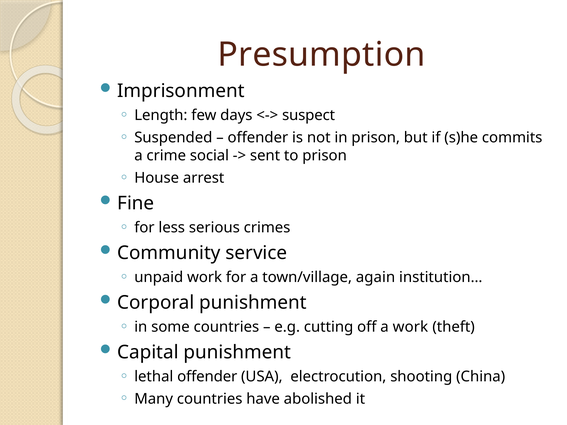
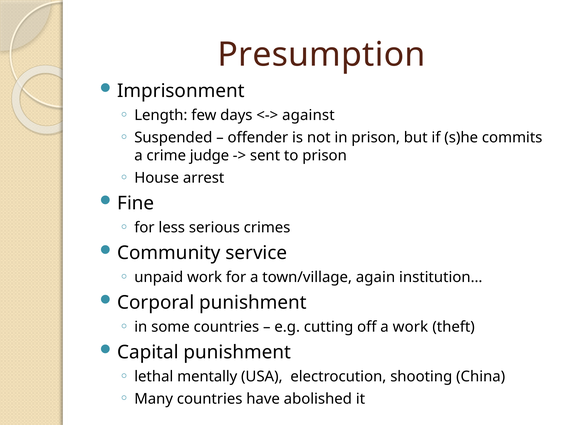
suspect: suspect -> against
social: social -> judge
lethal offender: offender -> mentally
